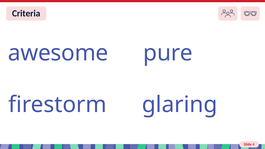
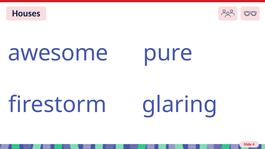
Criteria: Criteria -> Houses
